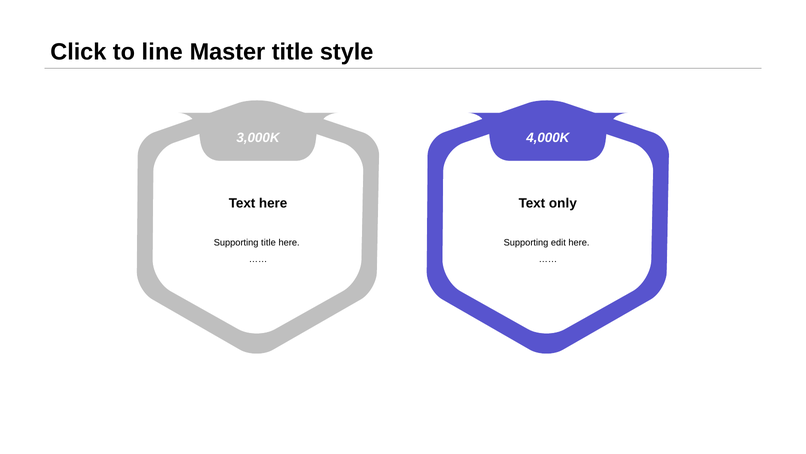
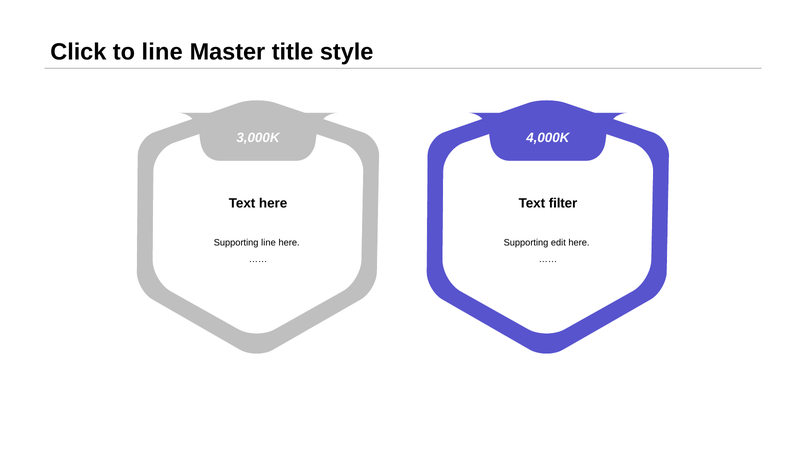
only: only -> filter
Supporting title: title -> line
